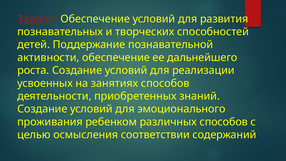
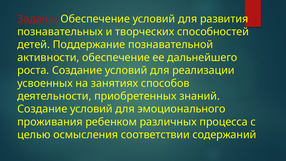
различных способов: способов -> процесса
